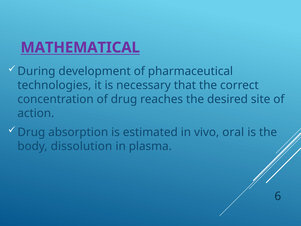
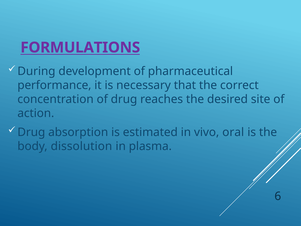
MATHEMATICAL: MATHEMATICAL -> FORMULATIONS
technologies: technologies -> performance
